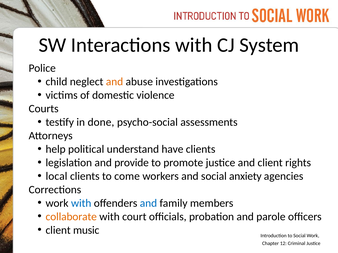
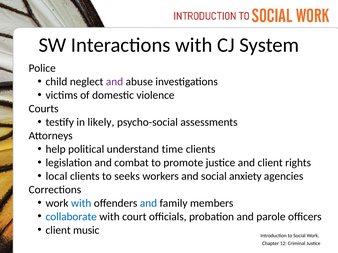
and at (115, 82) colour: orange -> purple
done: done -> likely
have: have -> time
provide: provide -> combat
come: come -> seeks
collaborate colour: orange -> blue
